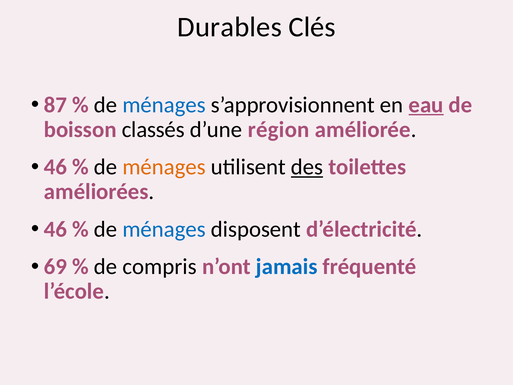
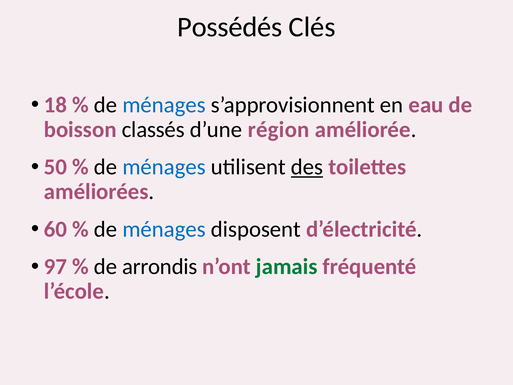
Durables: Durables -> Possédés
87: 87 -> 18
eau underline: present -> none
46 at (55, 167): 46 -> 50
ménages at (164, 167) colour: orange -> blue
46 at (55, 229): 46 -> 60
69: 69 -> 97
compris: compris -> arrondis
jamais colour: blue -> green
